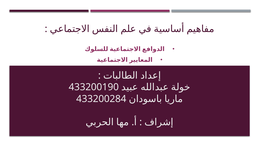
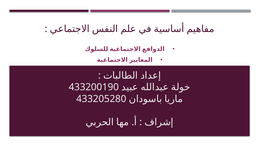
433200284: 433200284 -> 433205280
